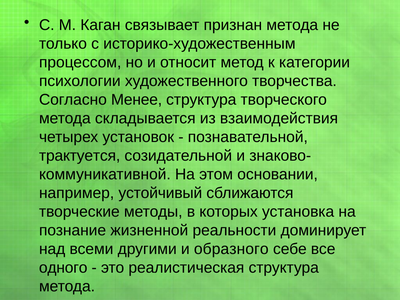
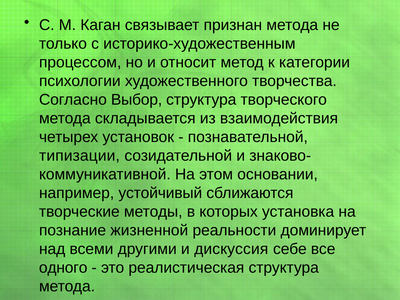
Менее: Менее -> Выбор
трактуется: трактуется -> типизации
образного: образного -> дискуссия
